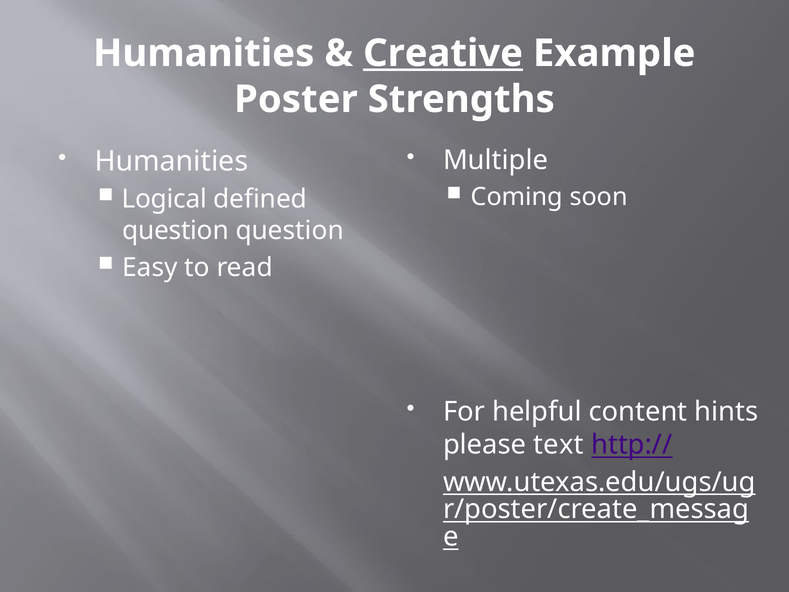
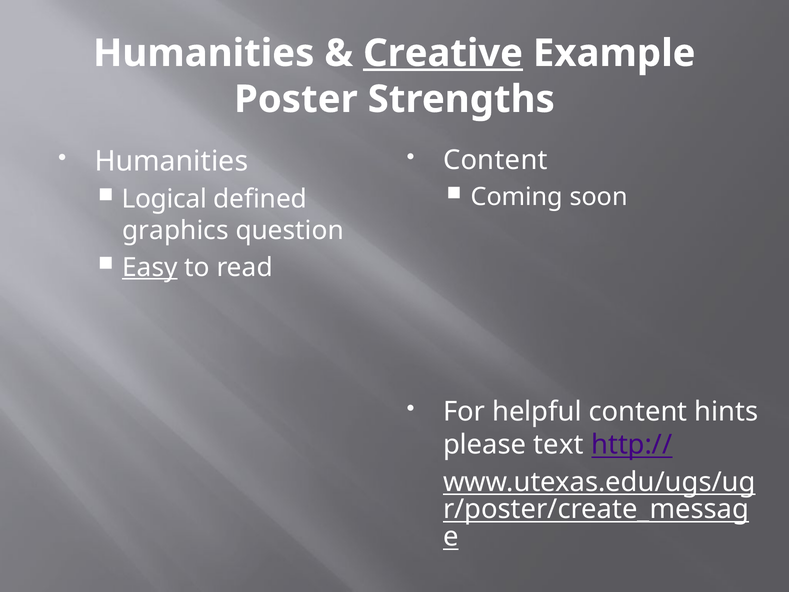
Multiple at (496, 160): Multiple -> Content
question at (176, 231): question -> graphics
Easy underline: none -> present
